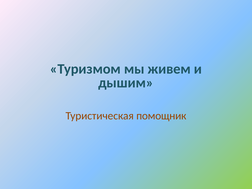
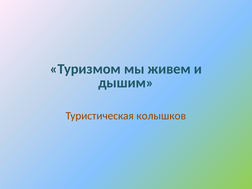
помощник: помощник -> колышков
